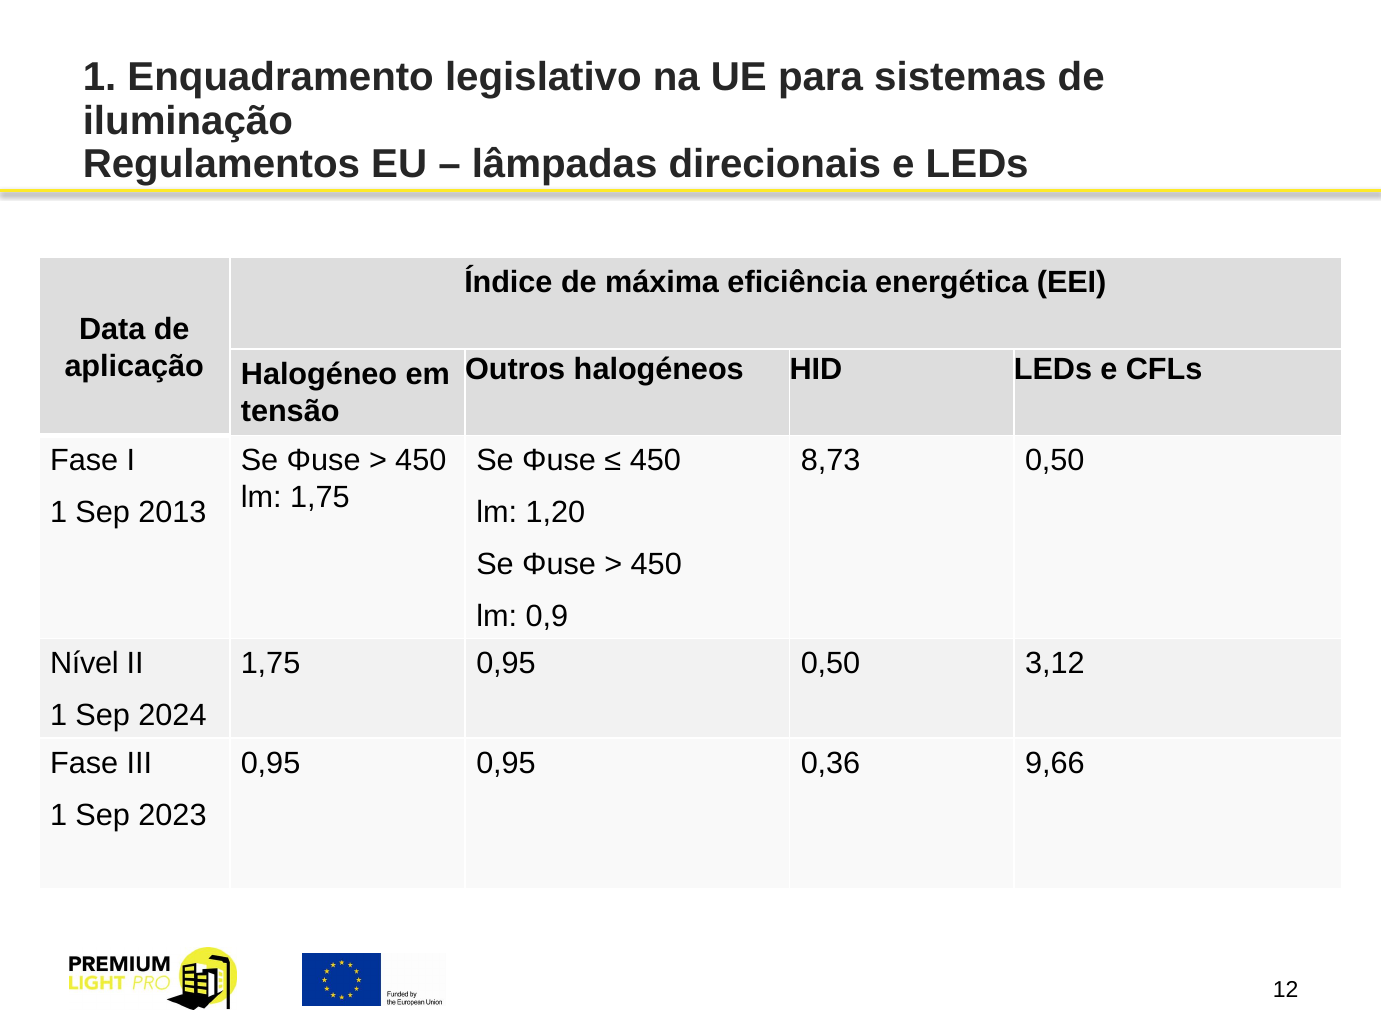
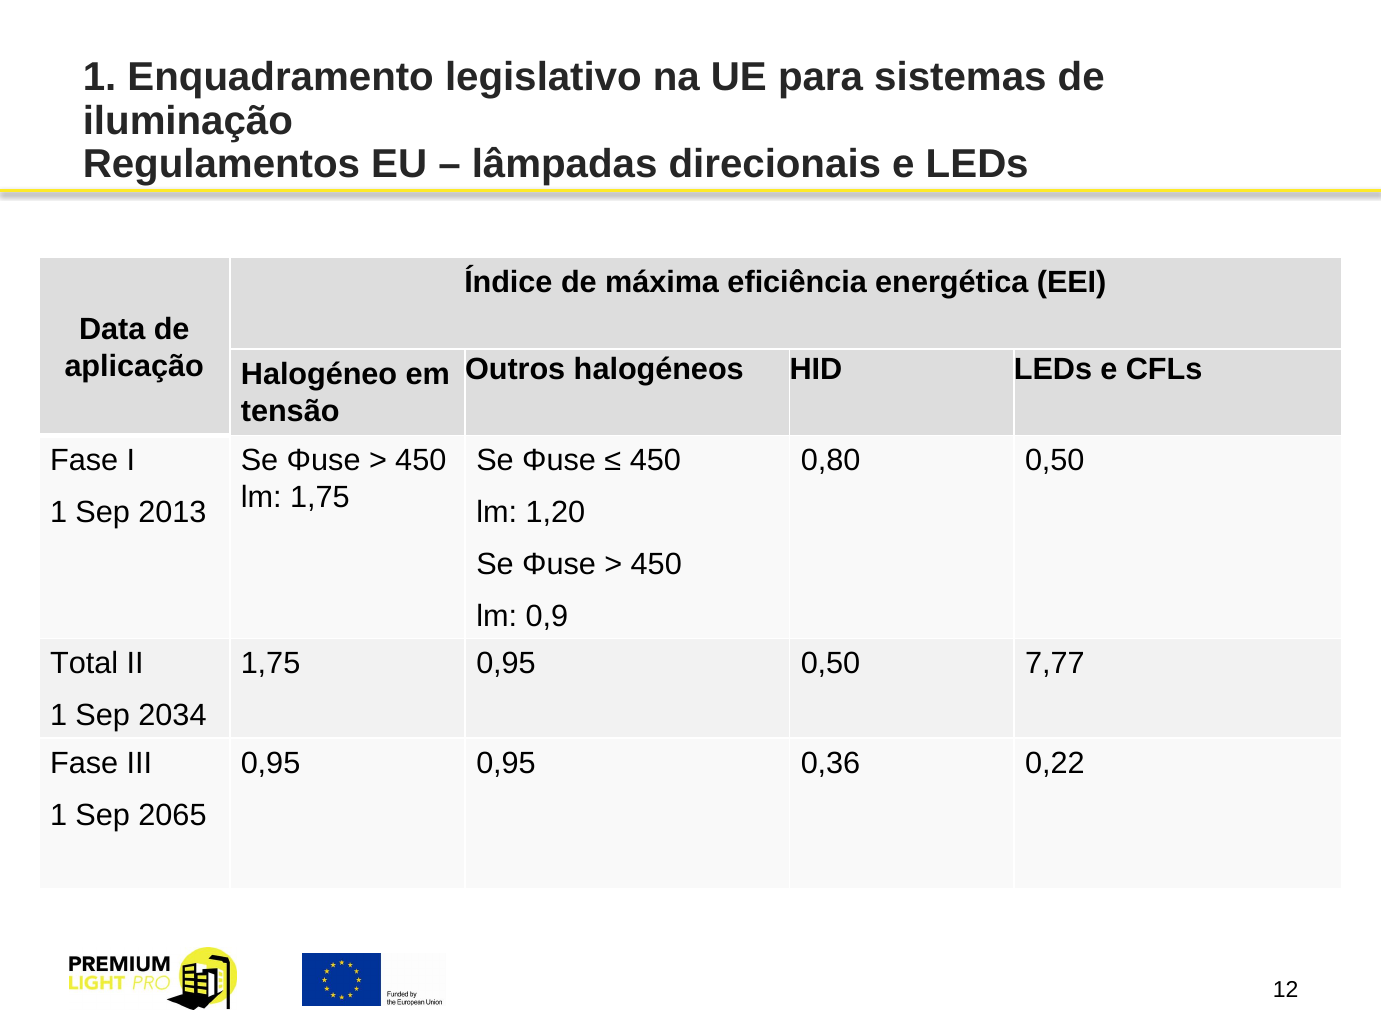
8,73: 8,73 -> 0,80
Nível: Nível -> Total
3,12: 3,12 -> 7,77
2024: 2024 -> 2034
9,66: 9,66 -> 0,22
2023: 2023 -> 2065
